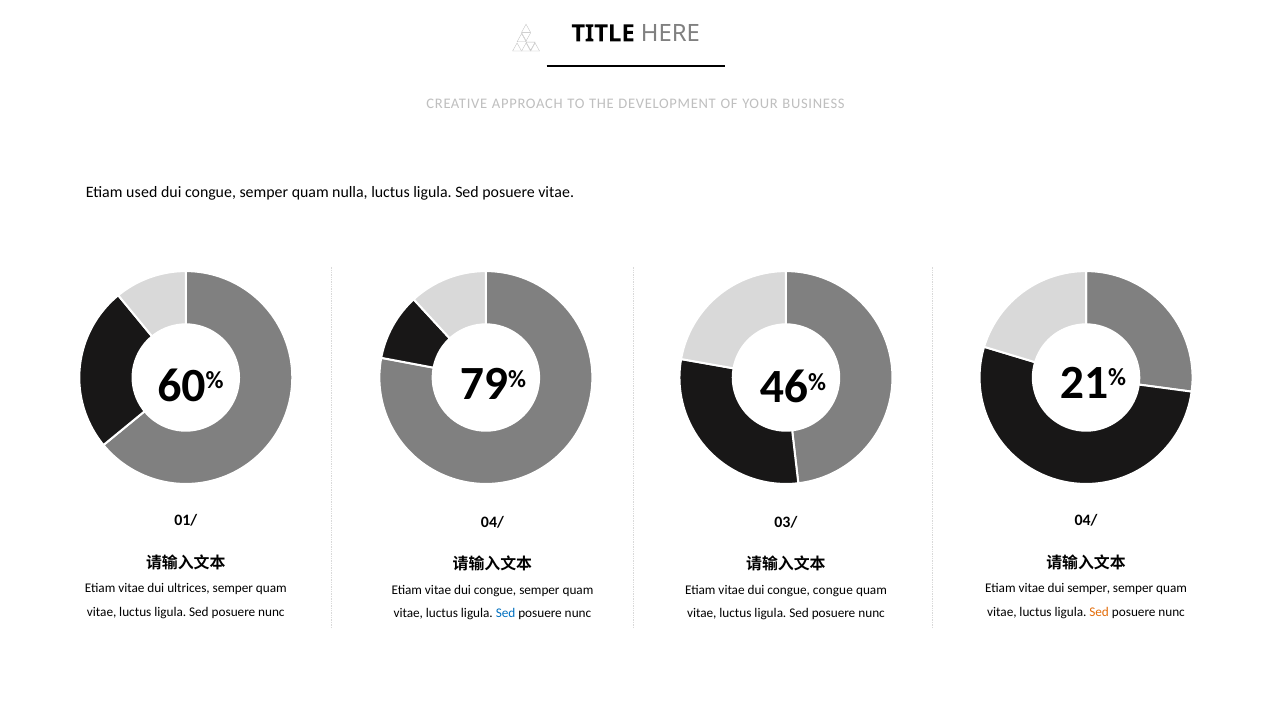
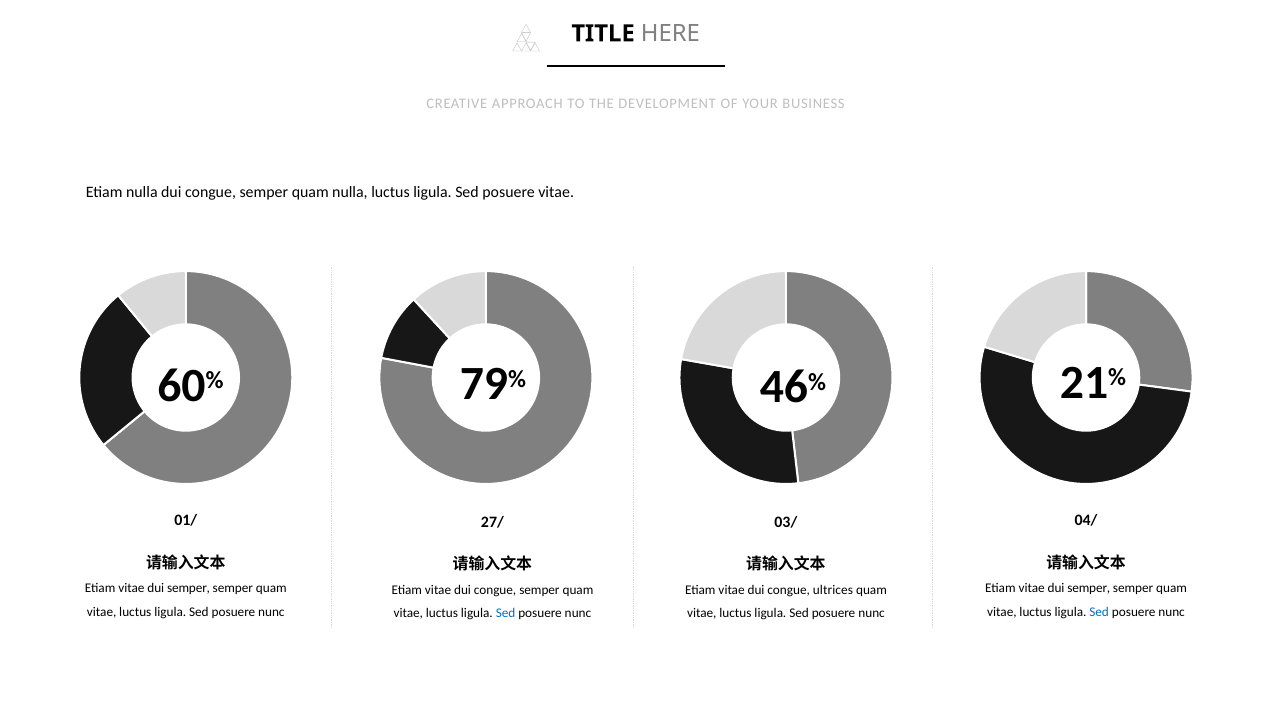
Etiam used: used -> nulla
04/ at (492, 522): 04/ -> 27/
ultrices at (188, 589): ultrices -> semper
congue congue: congue -> ultrices
Sed at (1099, 612) colour: orange -> blue
